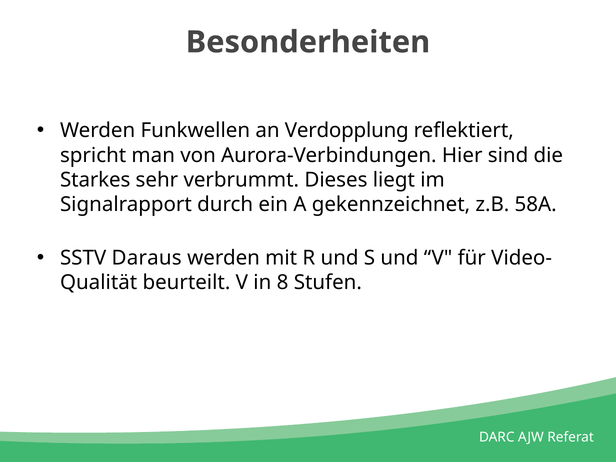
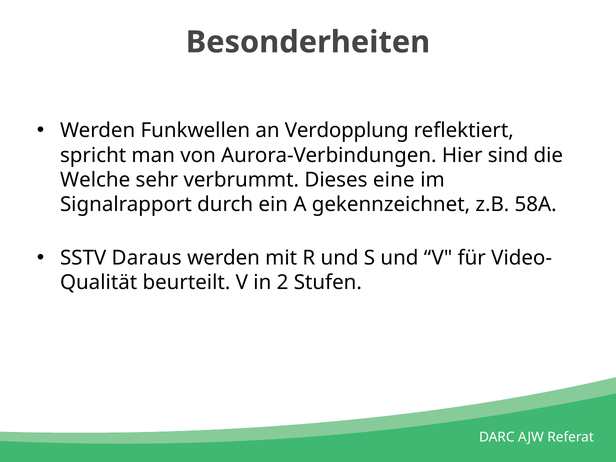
Starkes: Starkes -> Welche
liegt: liegt -> eine
8: 8 -> 2
